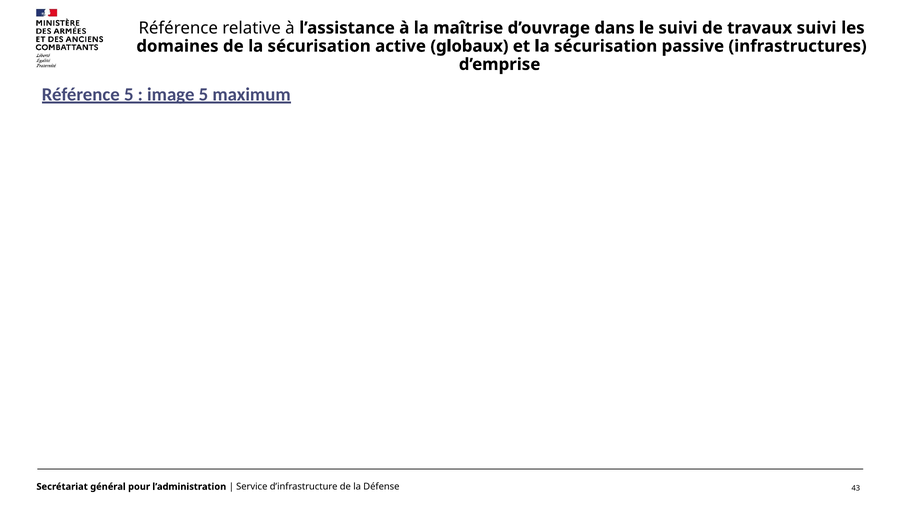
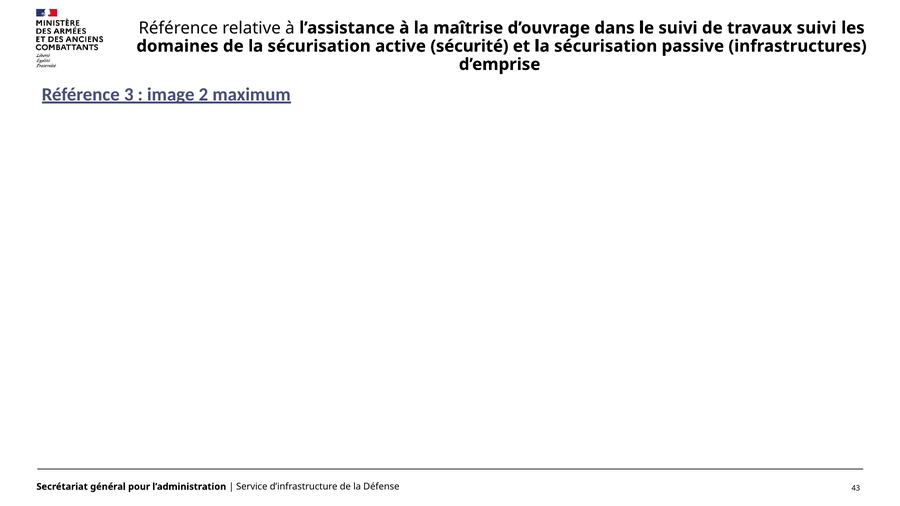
globaux: globaux -> sécurité
Référence 5: 5 -> 3
image 5: 5 -> 2
